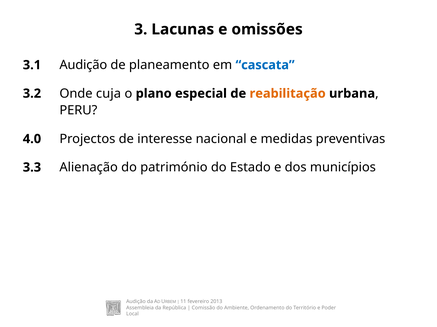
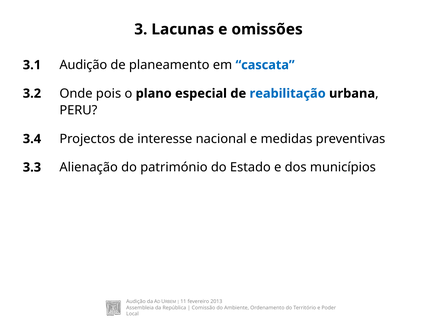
cuja: cuja -> pois
reabilitação colour: orange -> blue
4.0: 4.0 -> 3.4
